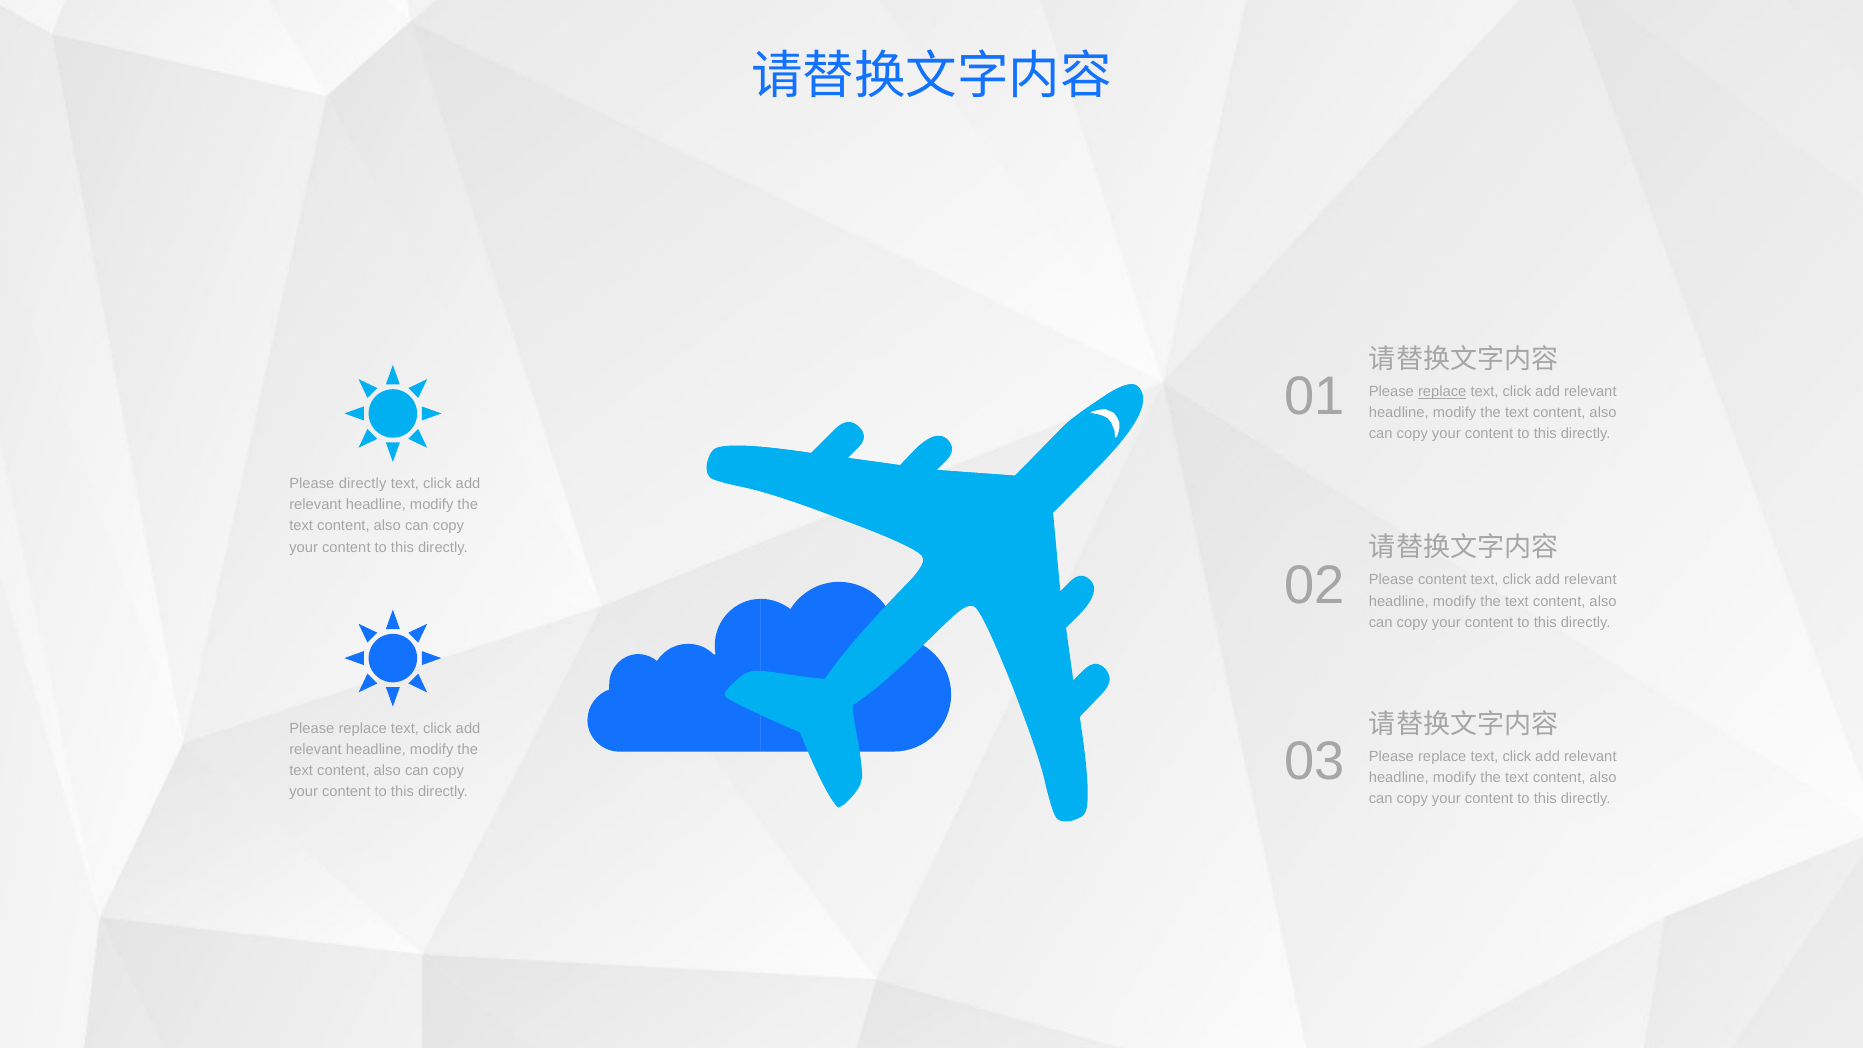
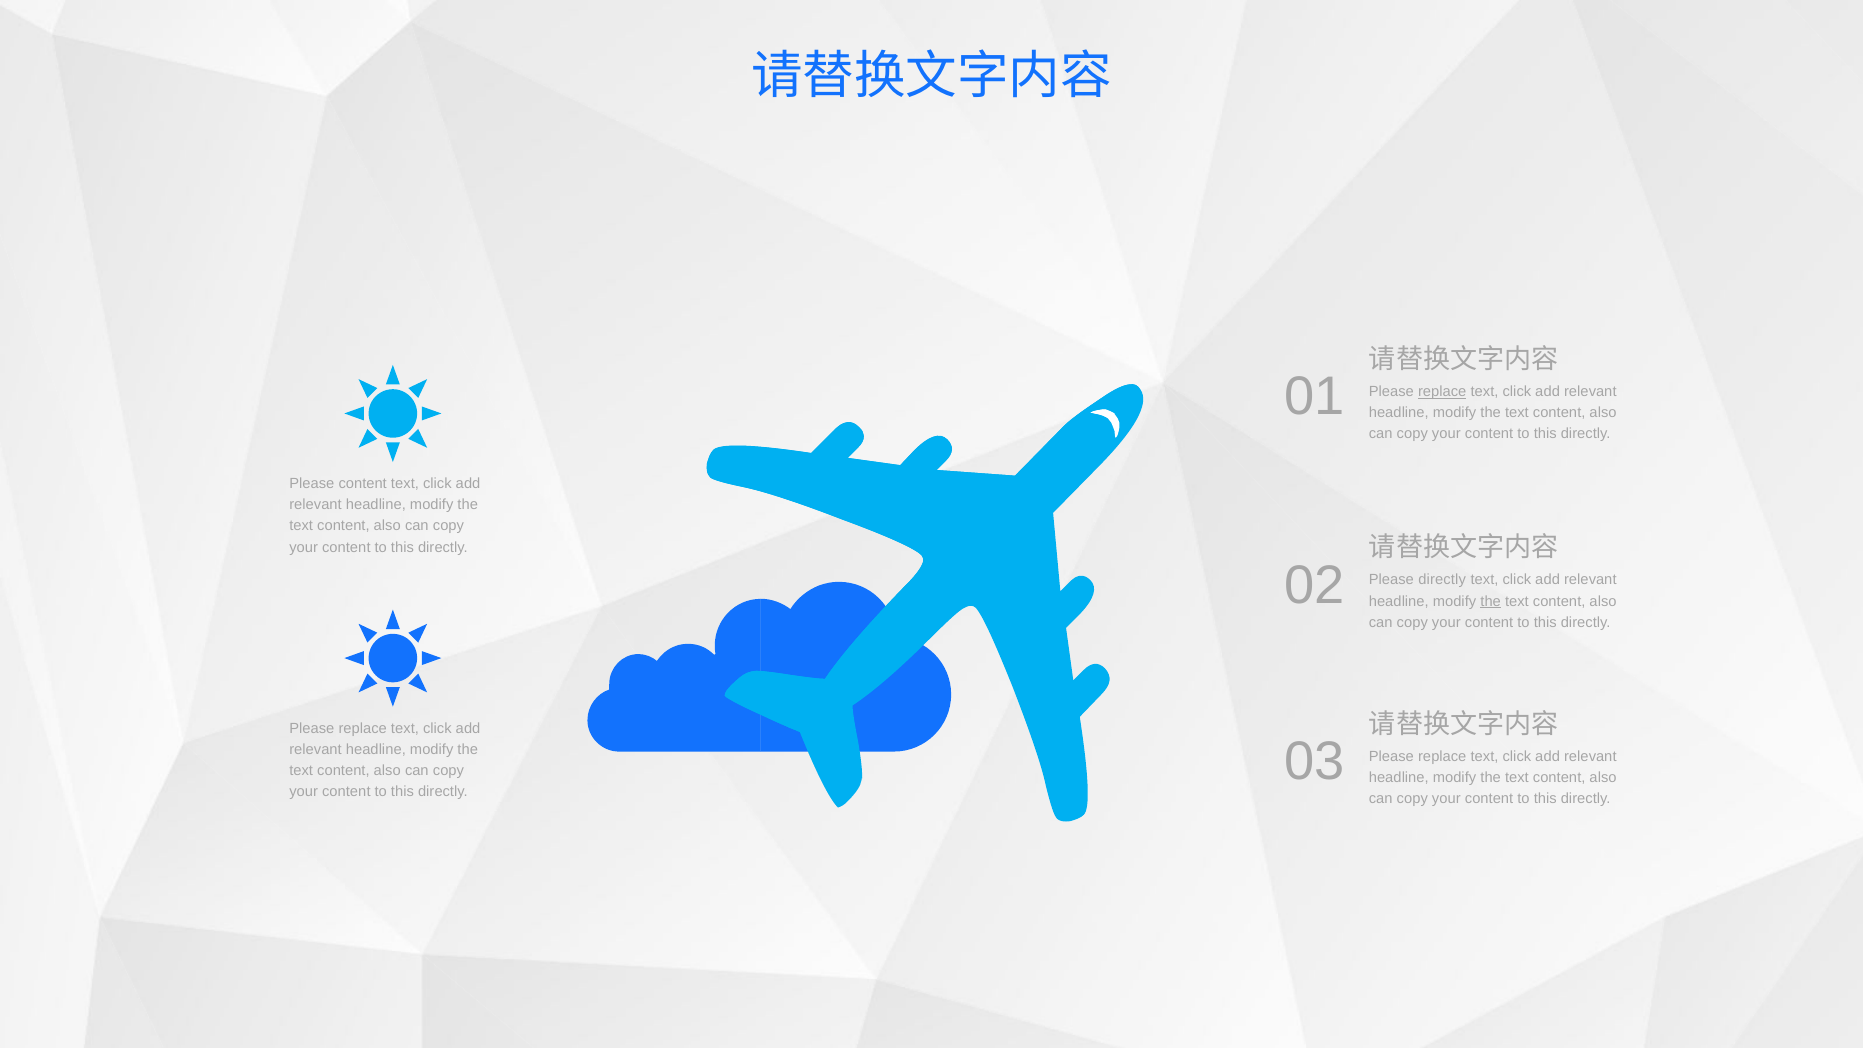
Please directly: directly -> content
Please content: content -> directly
the at (1491, 601) underline: none -> present
